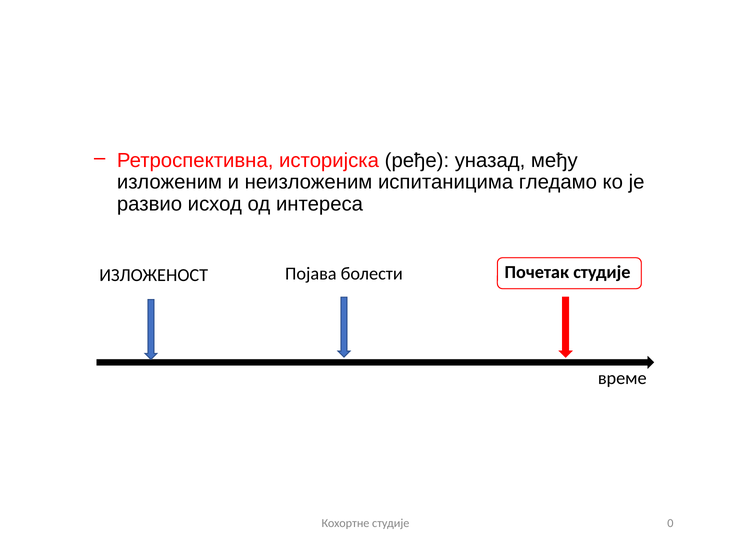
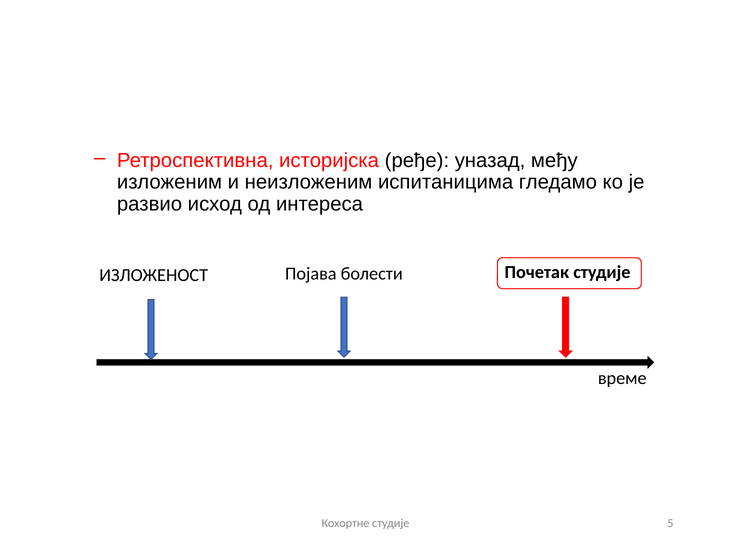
0: 0 -> 5
